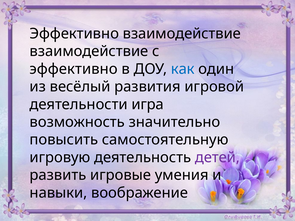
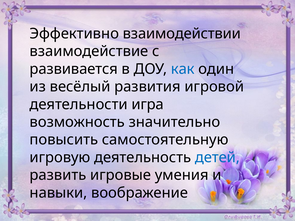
Эффективно взаимодействие: взаимодействие -> взаимодействии
эффективно at (74, 69): эффективно -> развивается
детей colour: purple -> blue
